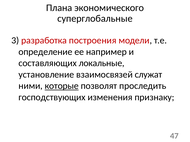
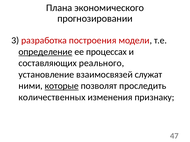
суперглобальные: суперглобальные -> прогнозировании
определение underline: none -> present
например: например -> процессах
локальные: локальные -> реального
господствующих: господствующих -> количественных
